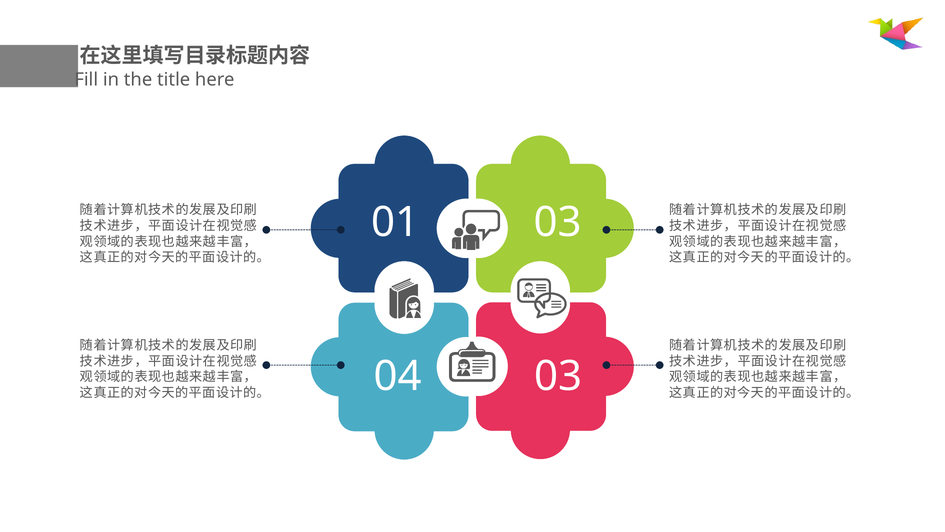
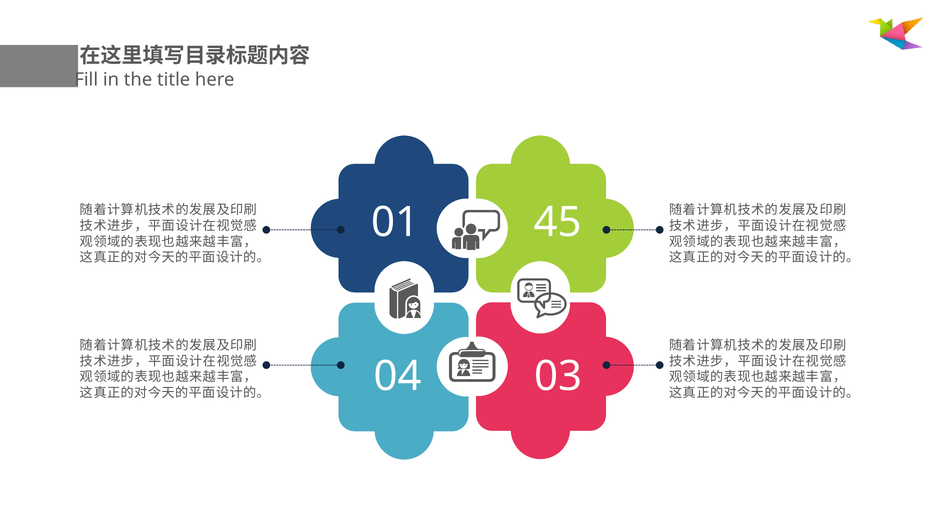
01 03: 03 -> 45
